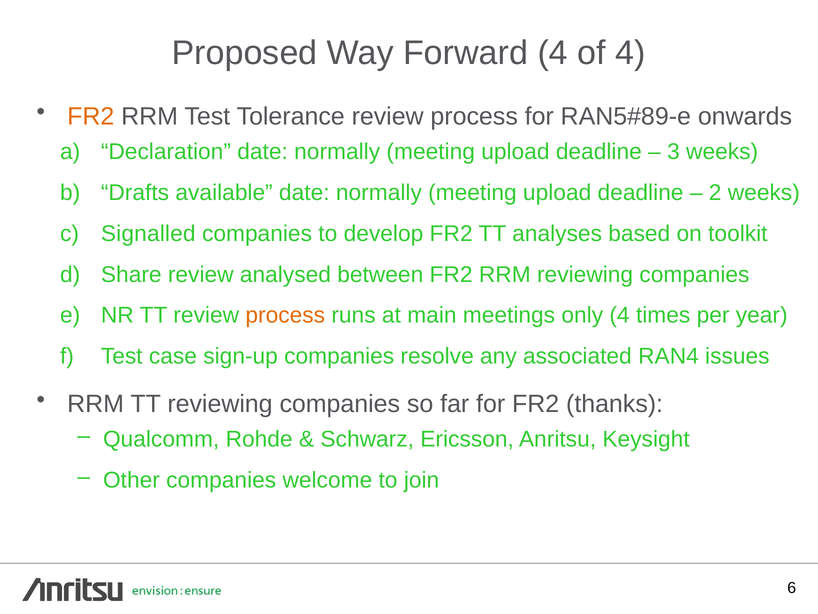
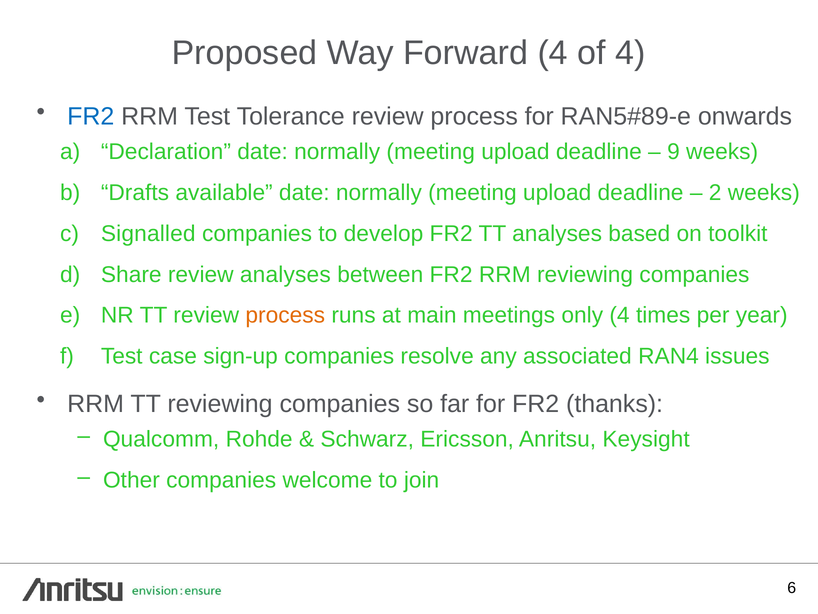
FR2 at (91, 116) colour: orange -> blue
3: 3 -> 9
review analysed: analysed -> analyses
